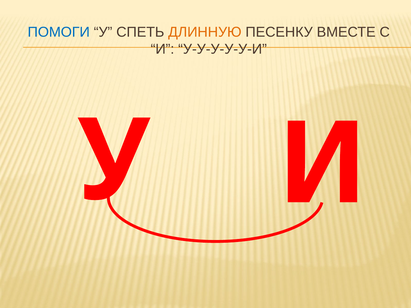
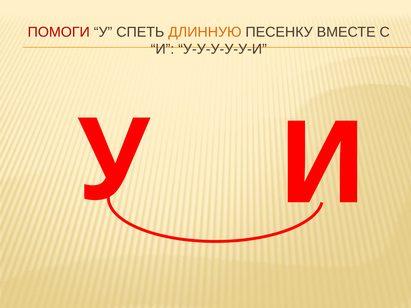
ПОМОГИ colour: blue -> red
